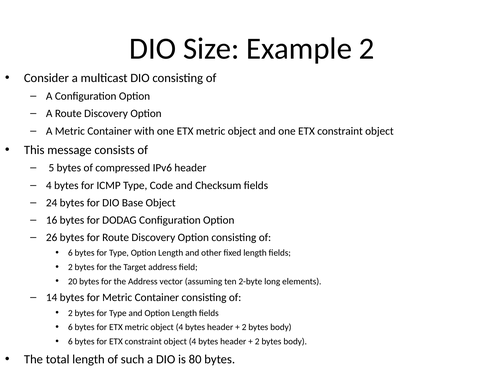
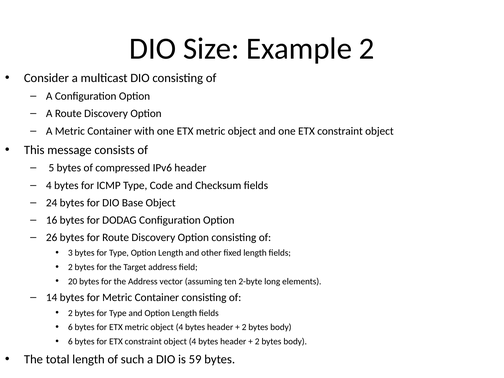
6 at (70, 253): 6 -> 3
80: 80 -> 59
